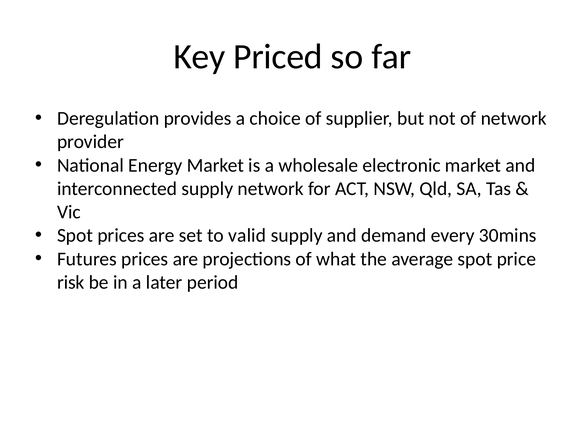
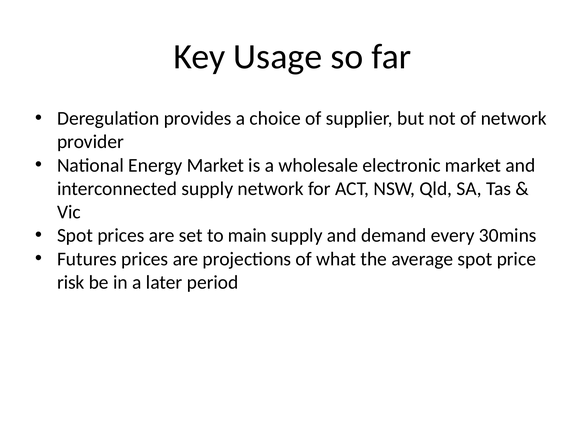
Priced: Priced -> Usage
valid: valid -> main
